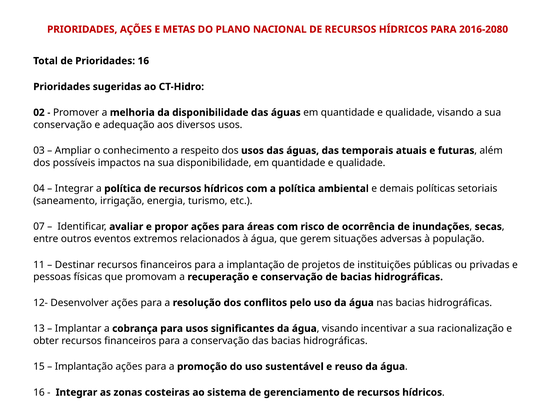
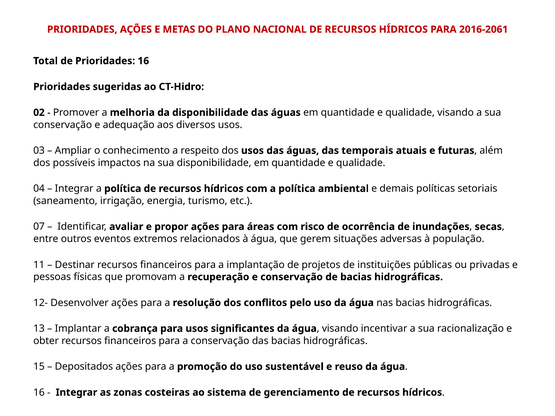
2016-2080: 2016-2080 -> 2016-2061
Implantação at (84, 367): Implantação -> Depositados
